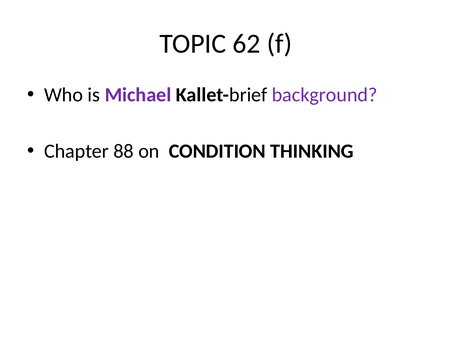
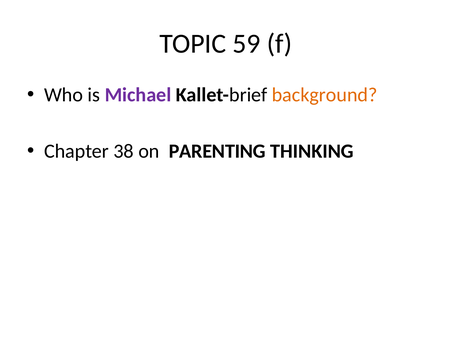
62: 62 -> 59
background colour: purple -> orange
88: 88 -> 38
CONDITION: CONDITION -> PARENTING
